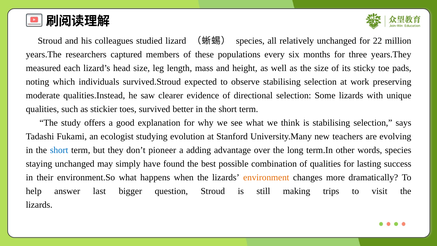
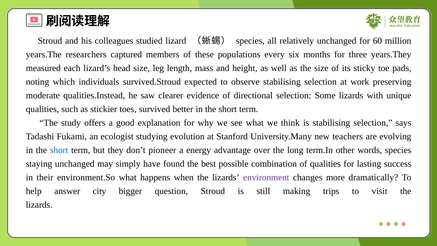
22: 22 -> 60
adding: adding -> energy
environment colour: orange -> purple
last: last -> city
